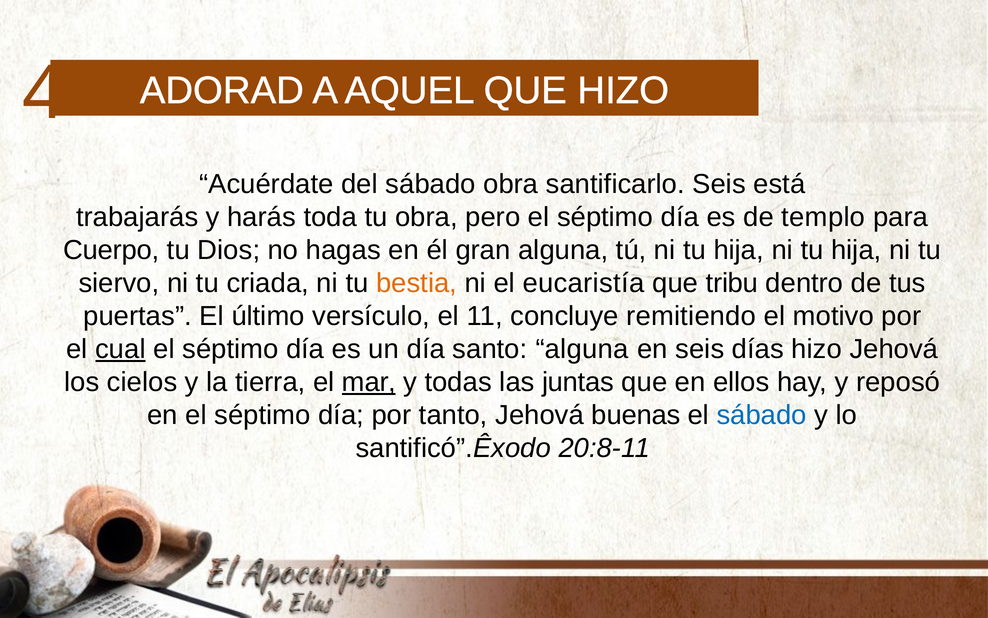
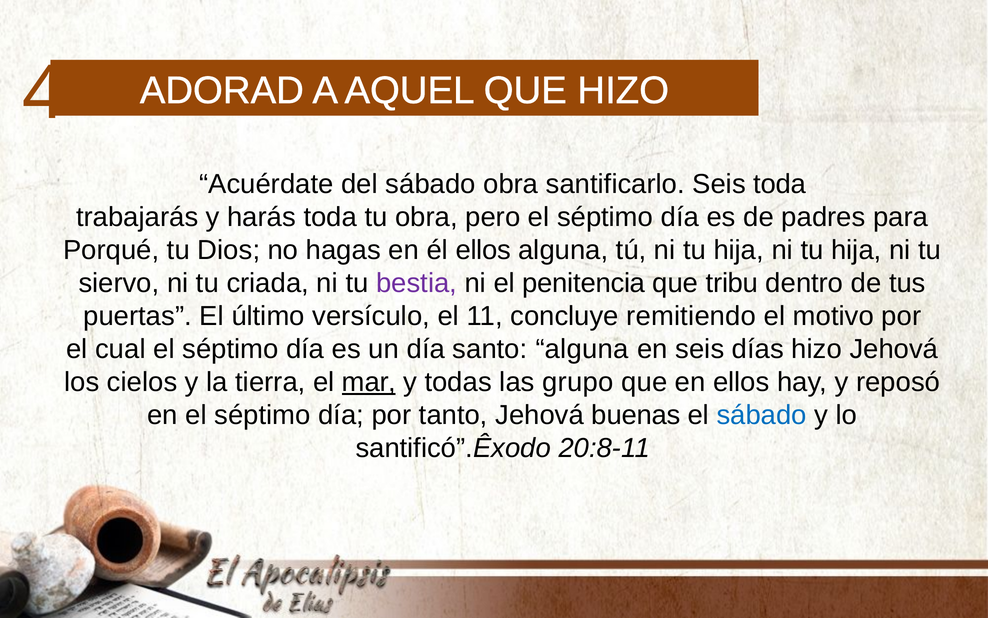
Seis está: está -> toda
templo: templo -> padres
Cuerpo: Cuerpo -> Porqué
él gran: gran -> ellos
bestia colour: orange -> purple
eucaristía: eucaristía -> penitencia
cual underline: present -> none
juntas: juntas -> grupo
